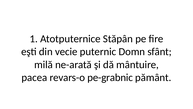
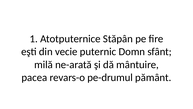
pe-grabnic: pe-grabnic -> pe-drumul
